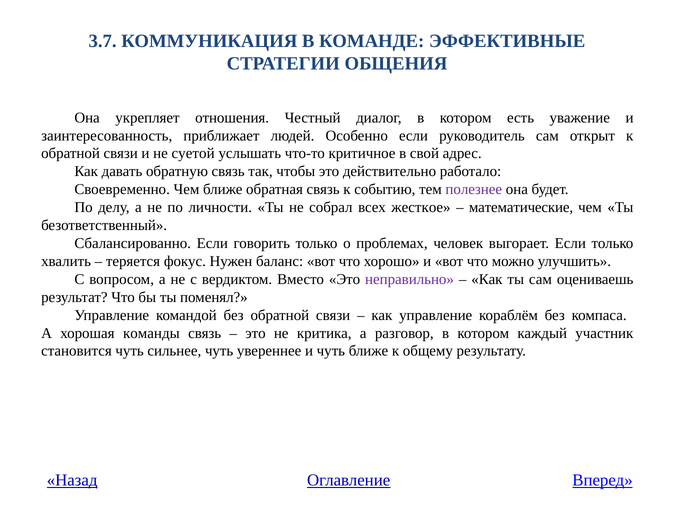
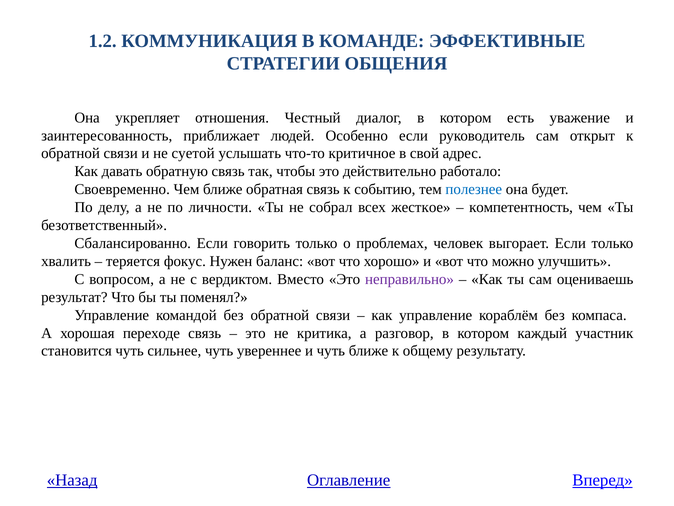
3.7: 3.7 -> 1.2
полезнее colour: purple -> blue
математические: математические -> компетентность
команды: команды -> переходе
